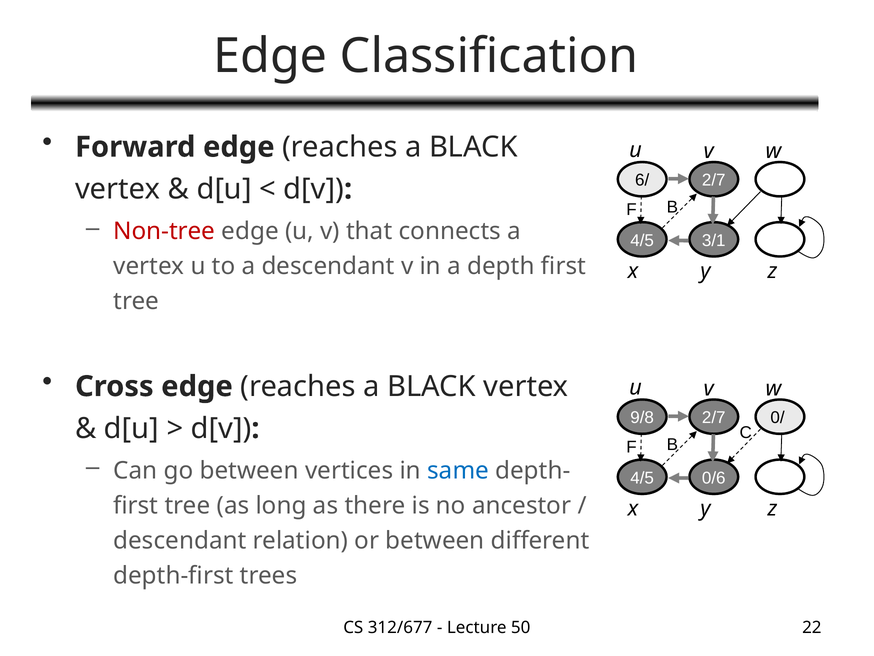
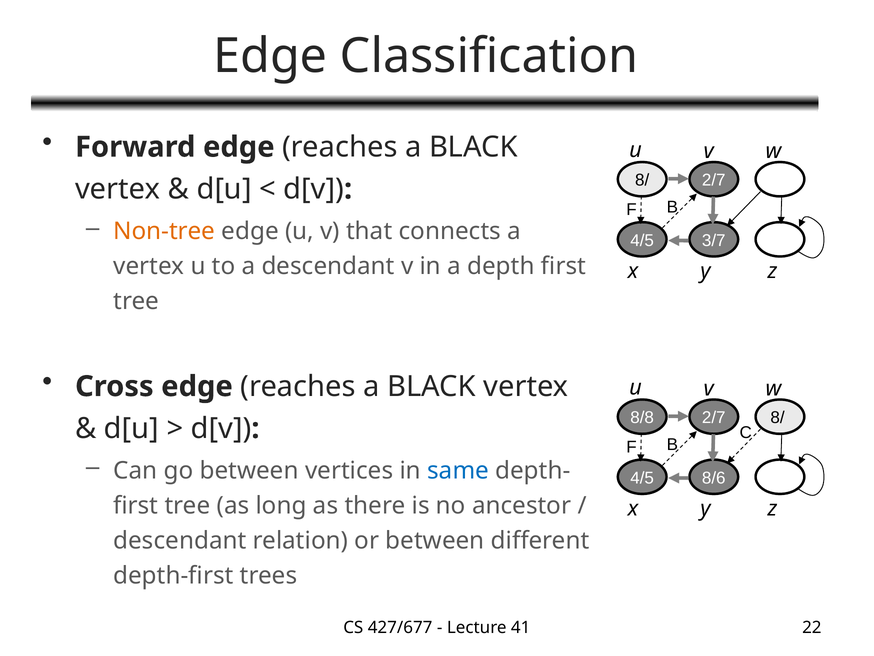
6/ at (642, 180): 6/ -> 8/
Non-tree colour: red -> orange
3/1: 3/1 -> 3/7
9/8: 9/8 -> 8/8
2/7 0/: 0/ -> 8/
0/6: 0/6 -> 8/6
312/677: 312/677 -> 427/677
50: 50 -> 41
